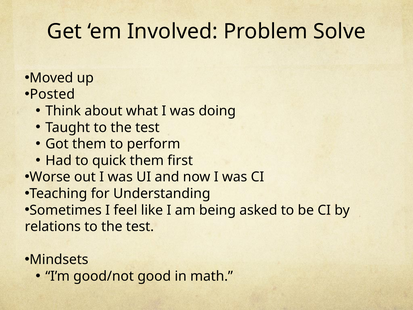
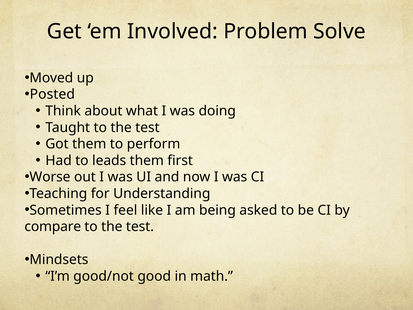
quick: quick -> leads
relations: relations -> compare
